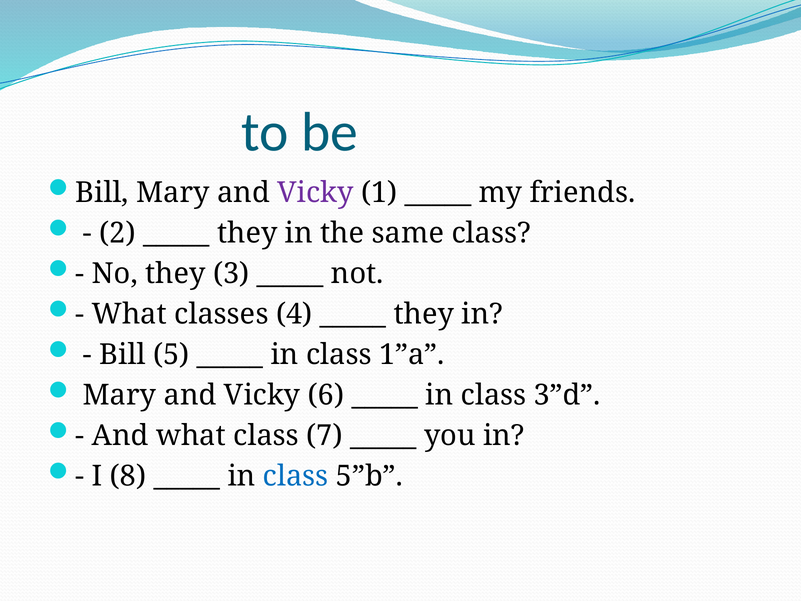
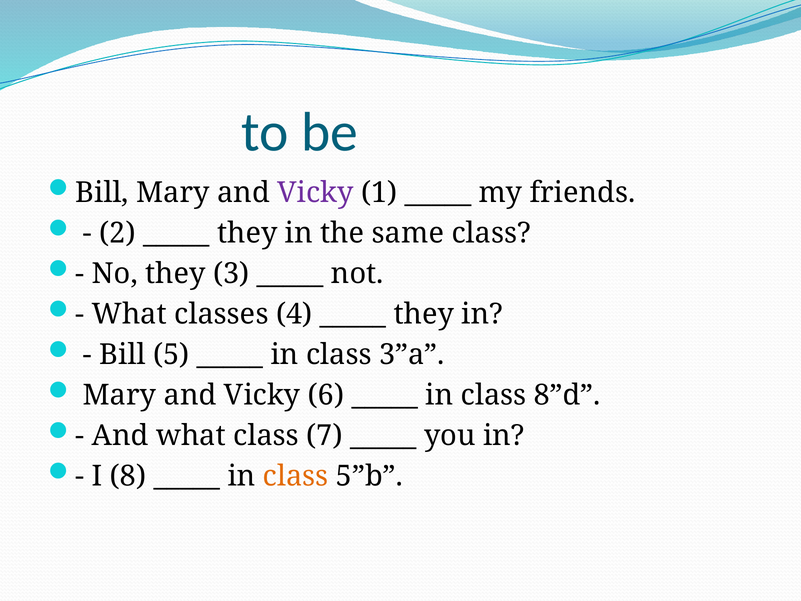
1”a: 1”a -> 3”a
3”d: 3”d -> 8”d
class at (296, 476) colour: blue -> orange
